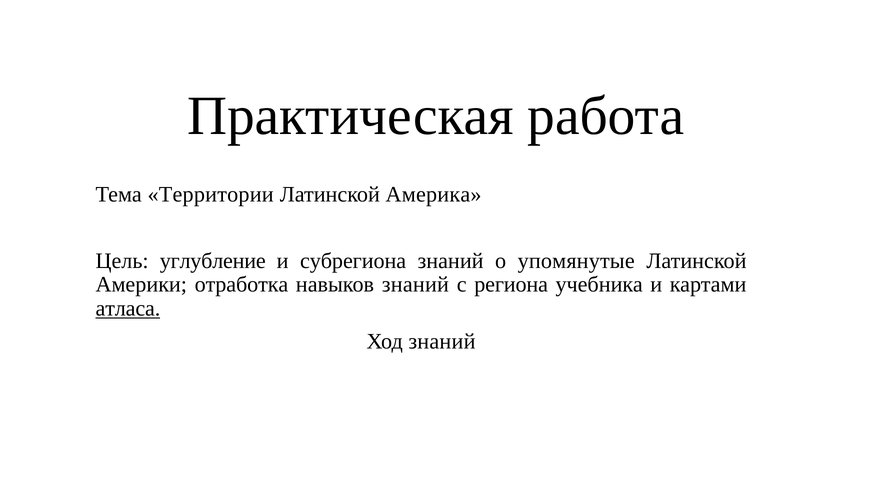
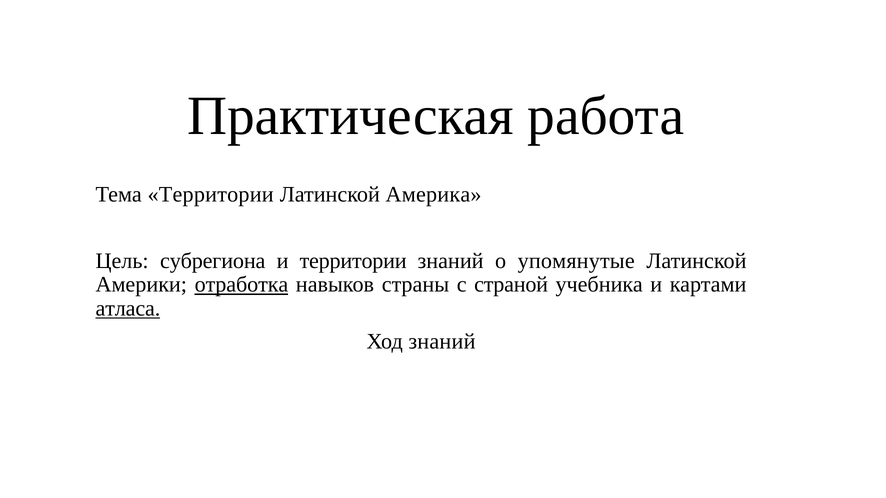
углубление: углубление -> субрегиона
и субрегиона: субрегиона -> территории
отработка underline: none -> present
навыков знаний: знаний -> страны
региона: региона -> страной
